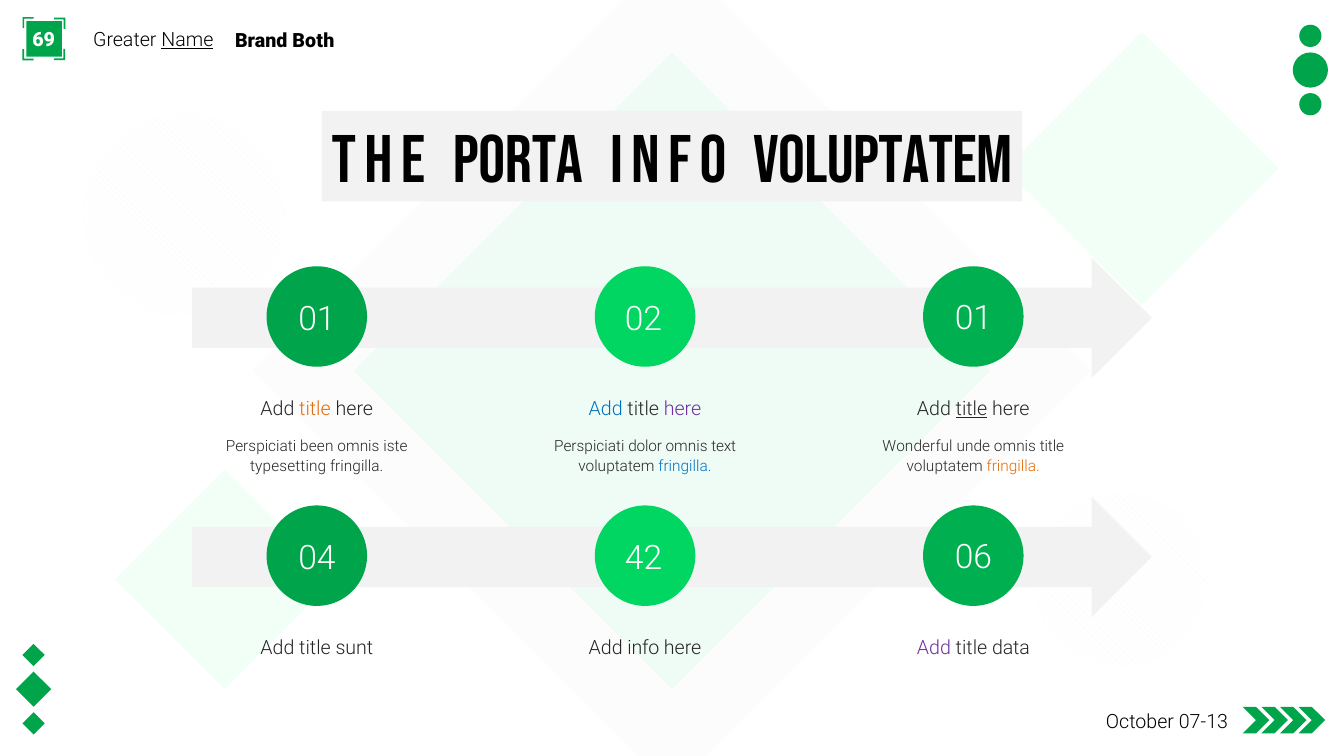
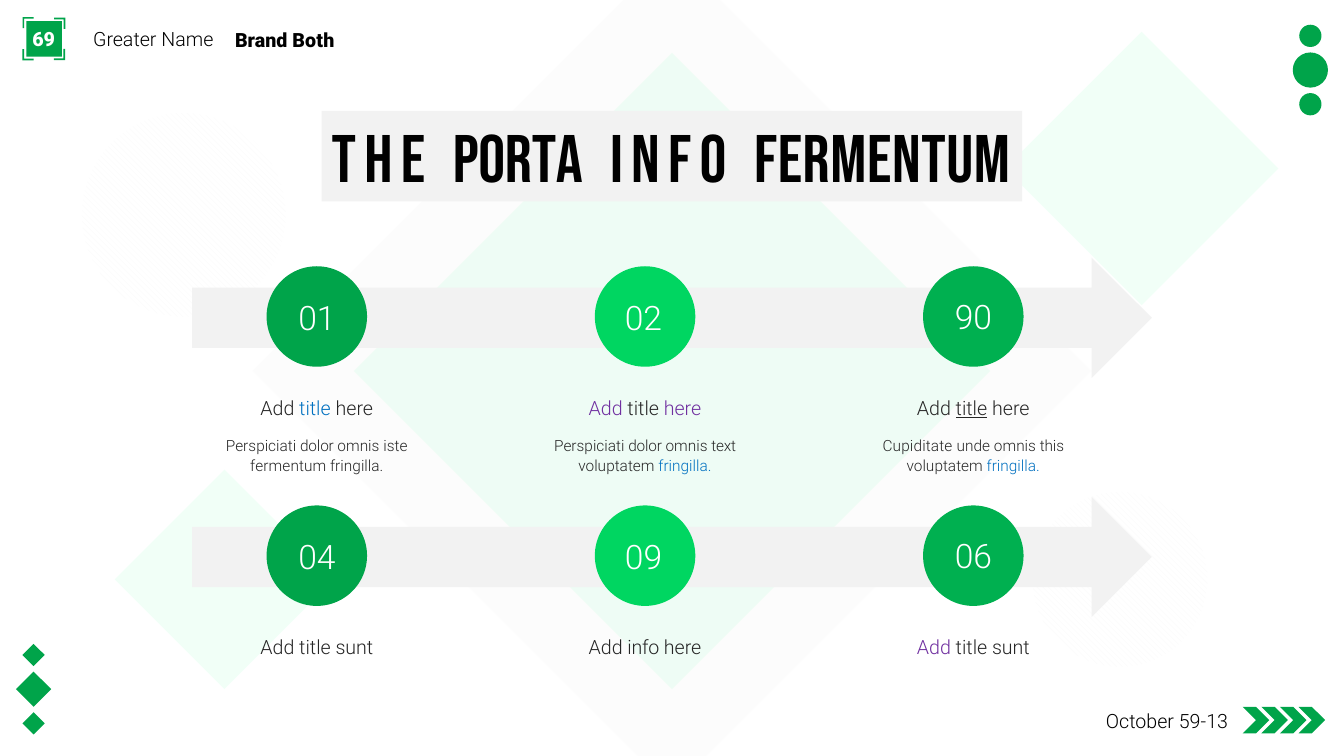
Name underline: present -> none
info voluptatem: voluptatem -> fermentum
02 01: 01 -> 90
title at (315, 409) colour: orange -> blue
Add at (606, 409) colour: blue -> purple
been at (317, 446): been -> dolor
Wonderful: Wonderful -> Cupiditate
omnis title: title -> this
typesetting at (288, 466): typesetting -> fermentum
fringilla at (1013, 466) colour: orange -> blue
42: 42 -> 09
data at (1011, 648): data -> sunt
07-13: 07-13 -> 59-13
